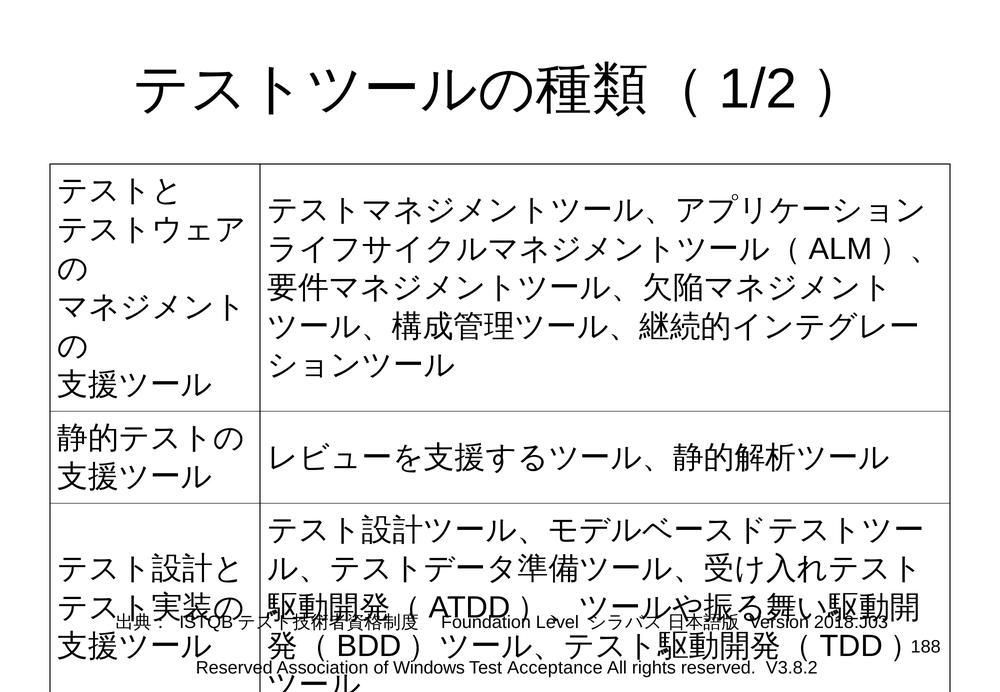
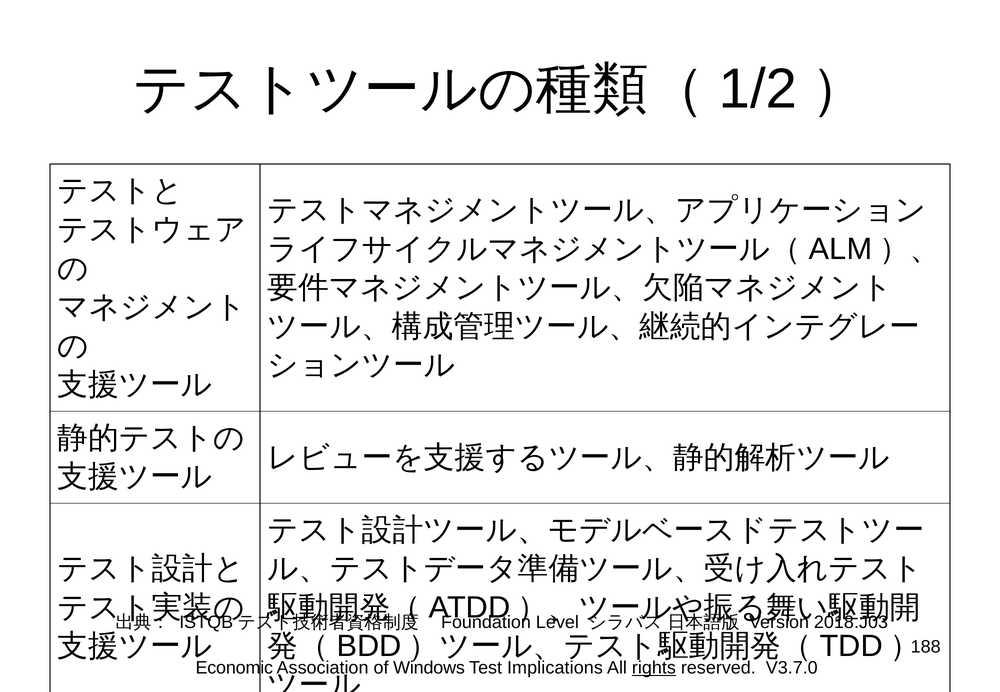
Reserved at (234, 668): Reserved -> Economic
Acceptance: Acceptance -> Implications
rights underline: none -> present
V3.8.2: V3.8.2 -> V3.7.0
